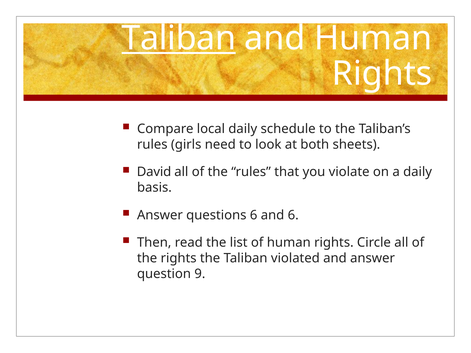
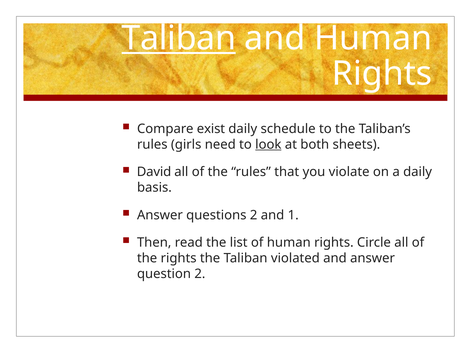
local: local -> exist
look underline: none -> present
questions 6: 6 -> 2
and 6: 6 -> 1
question 9: 9 -> 2
